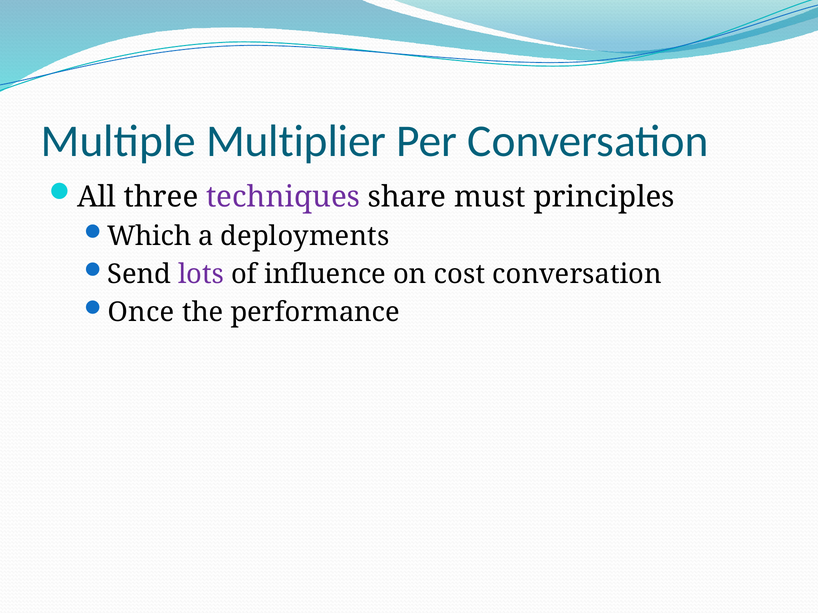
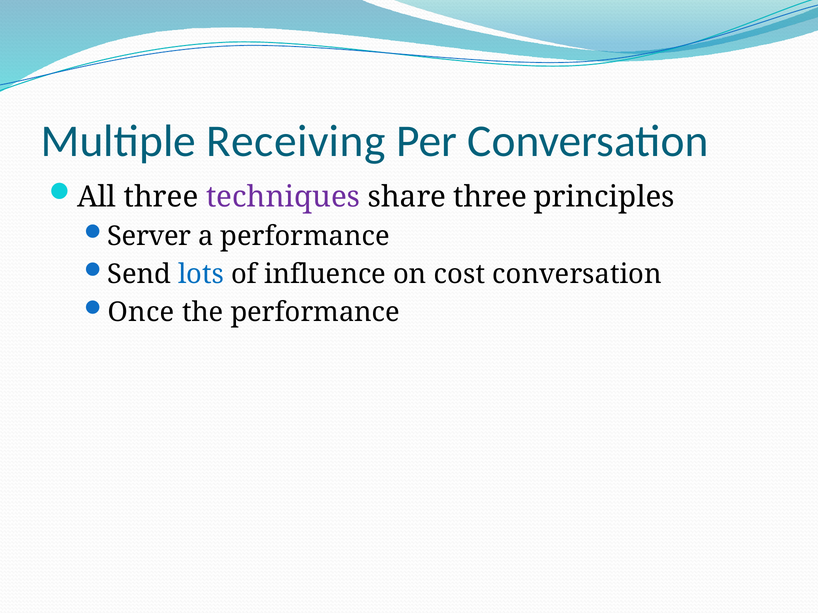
Multiplier: Multiplier -> Receiving
share must: must -> three
Which: Which -> Server
a deployments: deployments -> performance
lots colour: purple -> blue
